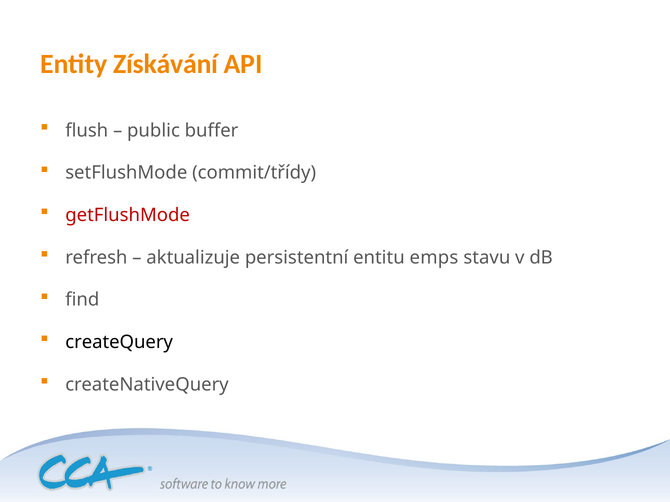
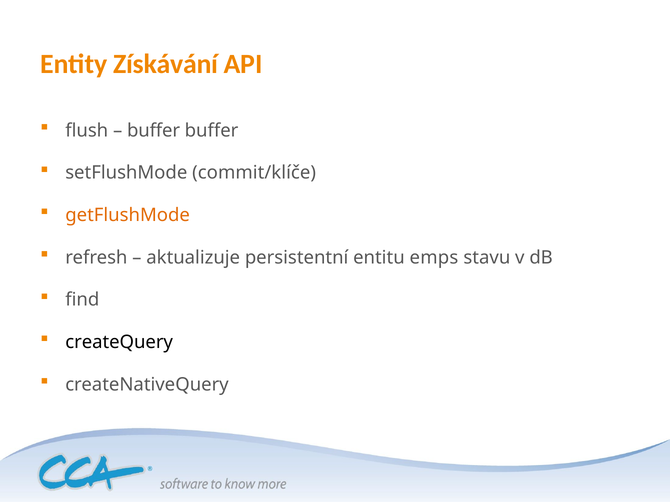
public at (153, 130): public -> buffer
commit/třídy: commit/třídy -> commit/klíče
getFlushMode colour: red -> orange
